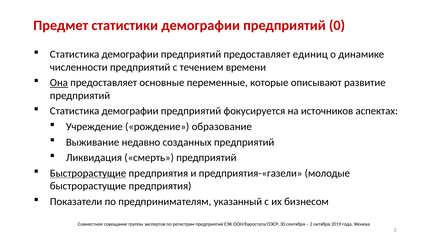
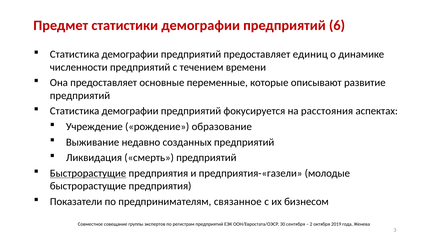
0: 0 -> 6
Она underline: present -> none
источников: источников -> расстояния
указанный: указанный -> связанное
